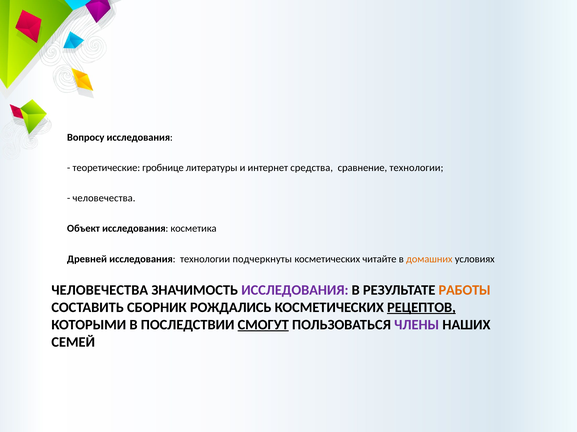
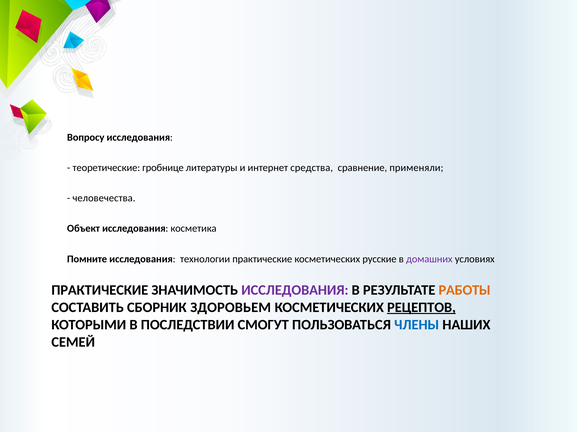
сравнение технологии: технологии -> применяли
Древней: Древней -> Помните
технологии подчеркнуты: подчеркнуты -> практические
читайте: читайте -> русские
домашних colour: orange -> purple
ЧЕЛОВЕЧЕСТВА at (100, 291): ЧЕЛОВЕЧЕСТВА -> ПРАКТИЧЕСКИЕ
РОЖДАЛИСЬ: РОЖДАЛИСЬ -> ЗДОРОВЬЕМ
СМОГУТ underline: present -> none
ЧЛЕНЫ colour: purple -> blue
